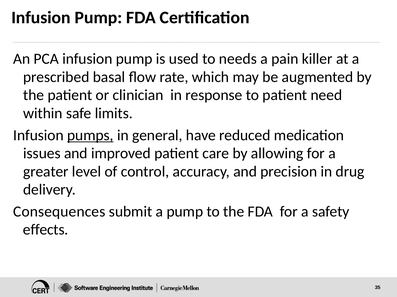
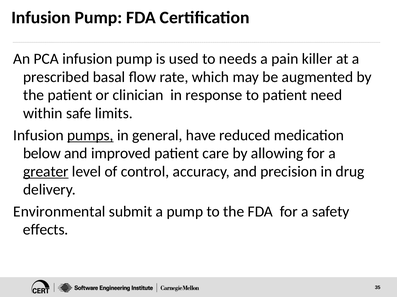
issues: issues -> below
greater underline: none -> present
Consequences: Consequences -> Environmental
